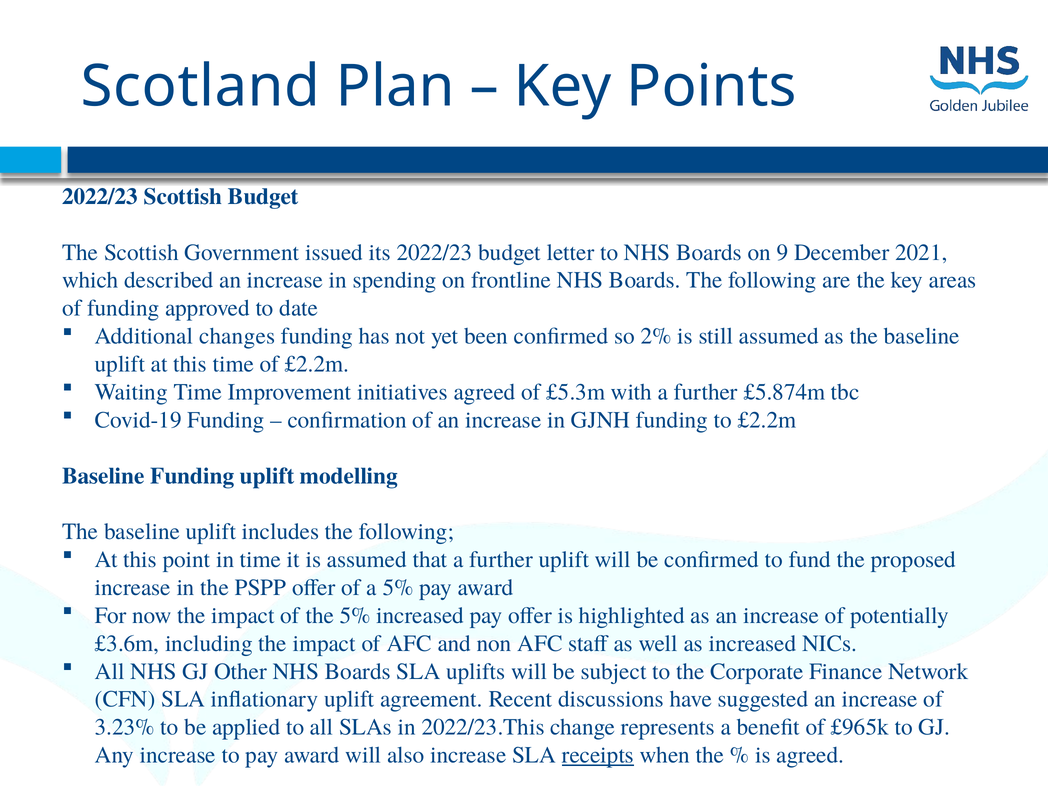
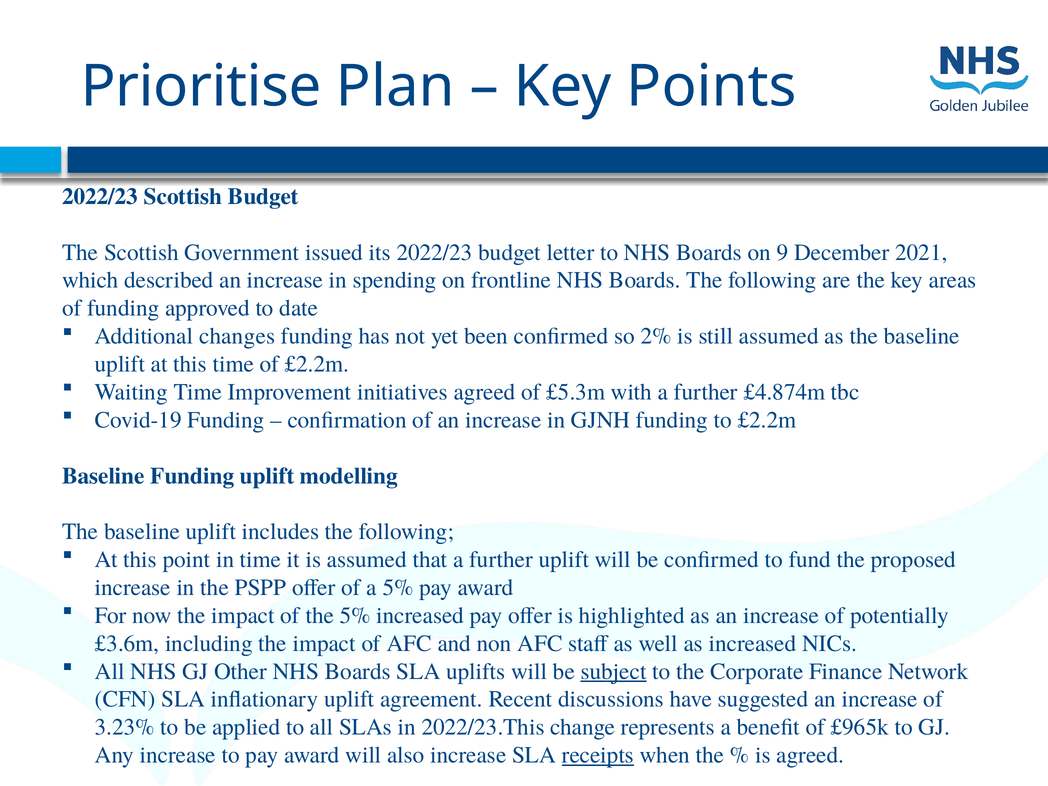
Scotland: Scotland -> Prioritise
£5.874m: £5.874m -> £4.874m
subject underline: none -> present
